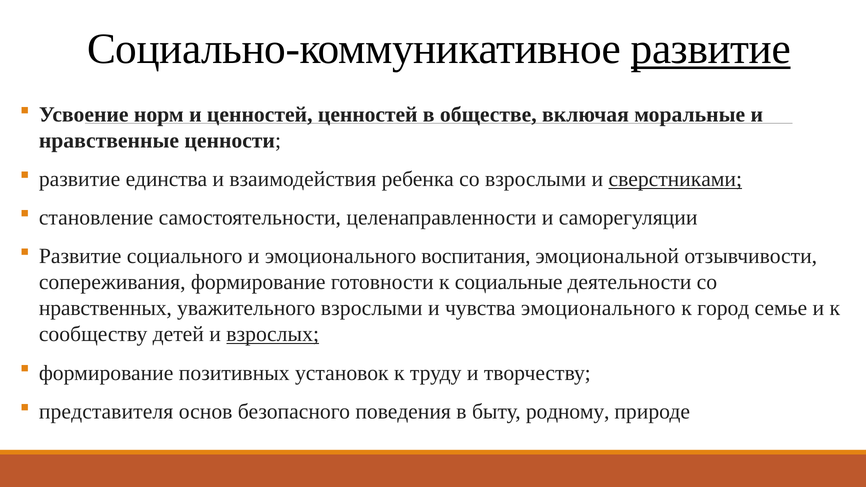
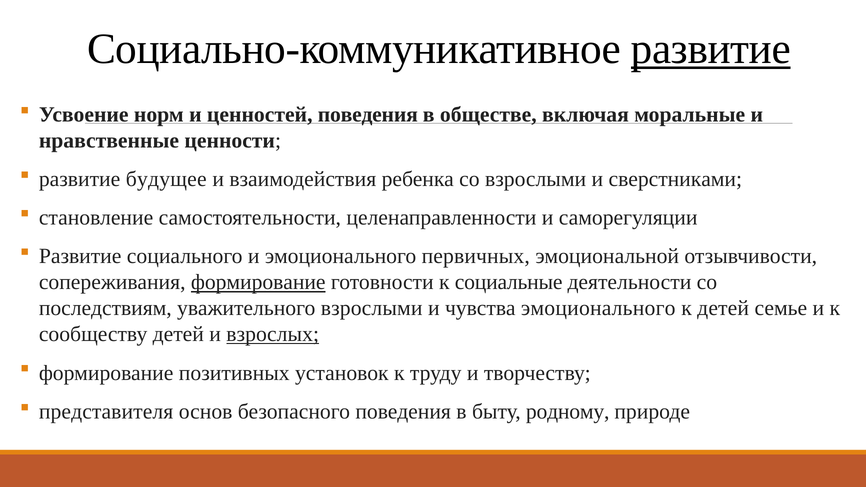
ценностей ценностей: ценностей -> поведения
единства: единства -> будущее
сверстниками underline: present -> none
воспитания: воспитания -> первичных
формирование at (258, 282) underline: none -> present
нравственных: нравственных -> последствиям
к город: город -> детей
